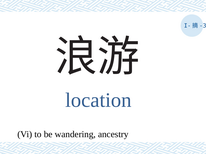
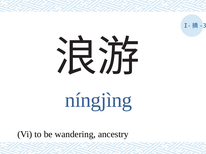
location: location -> níngjìng
